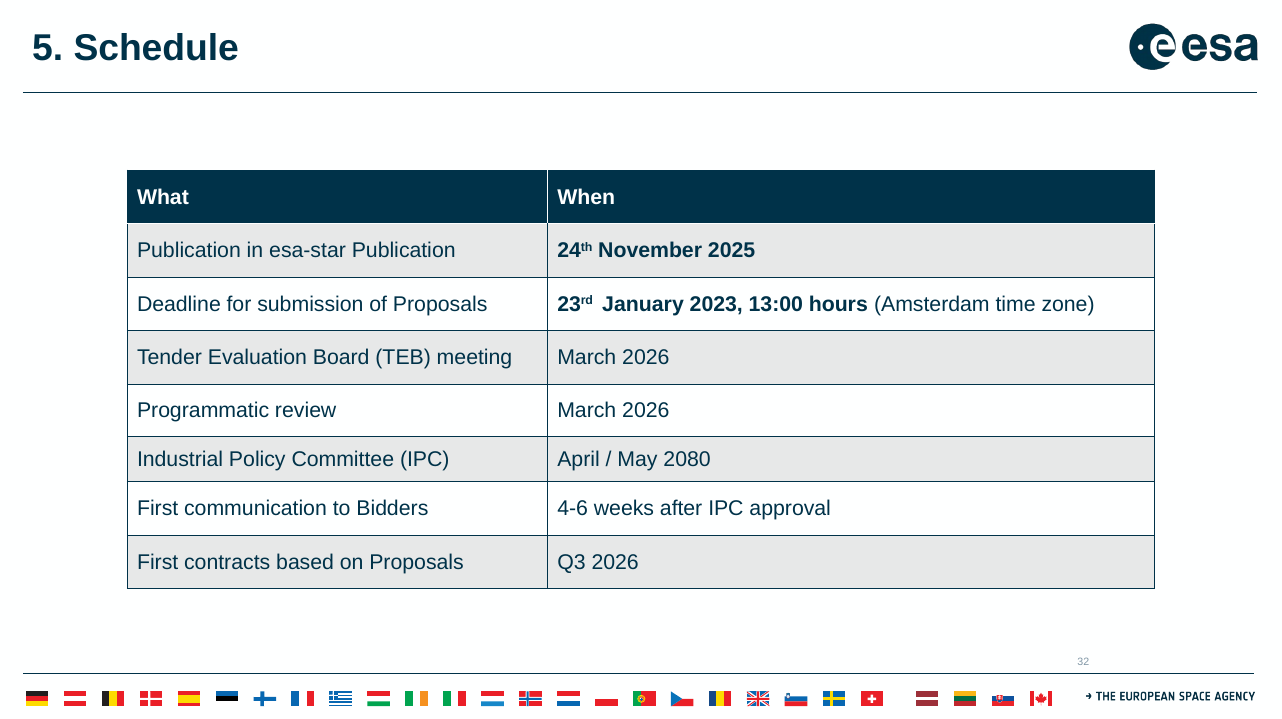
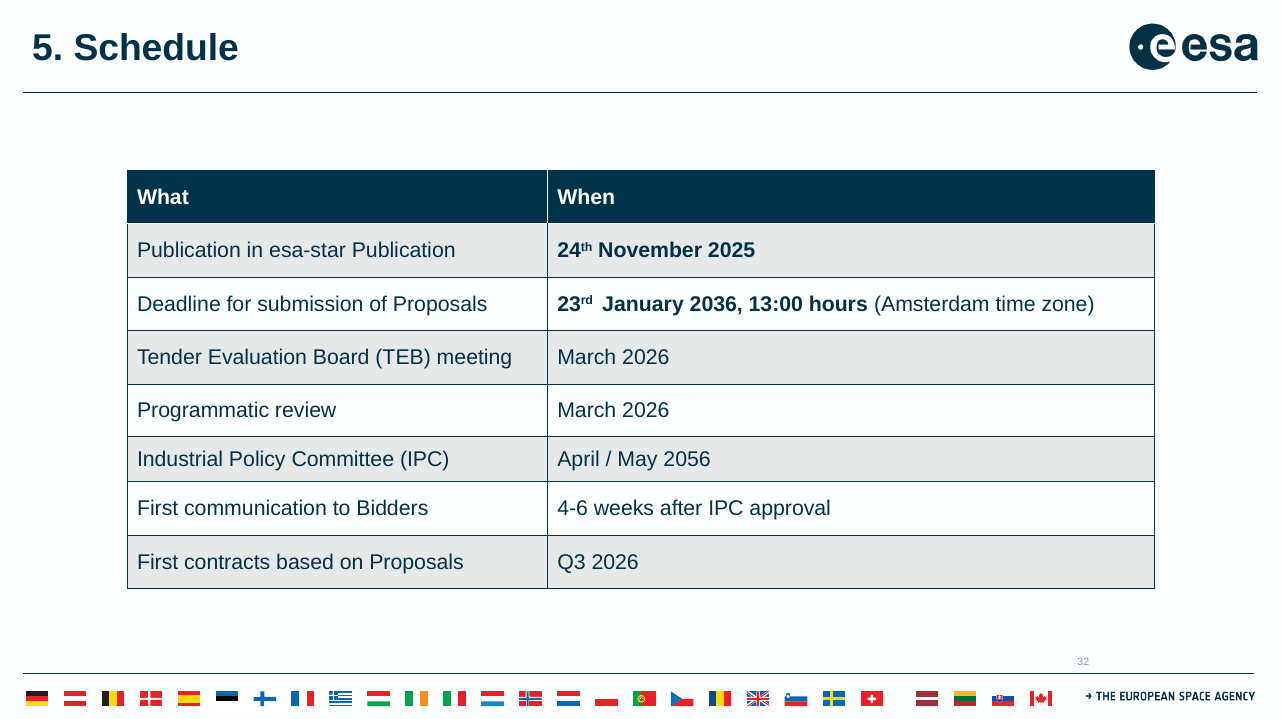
2023: 2023 -> 2036
2080: 2080 -> 2056
